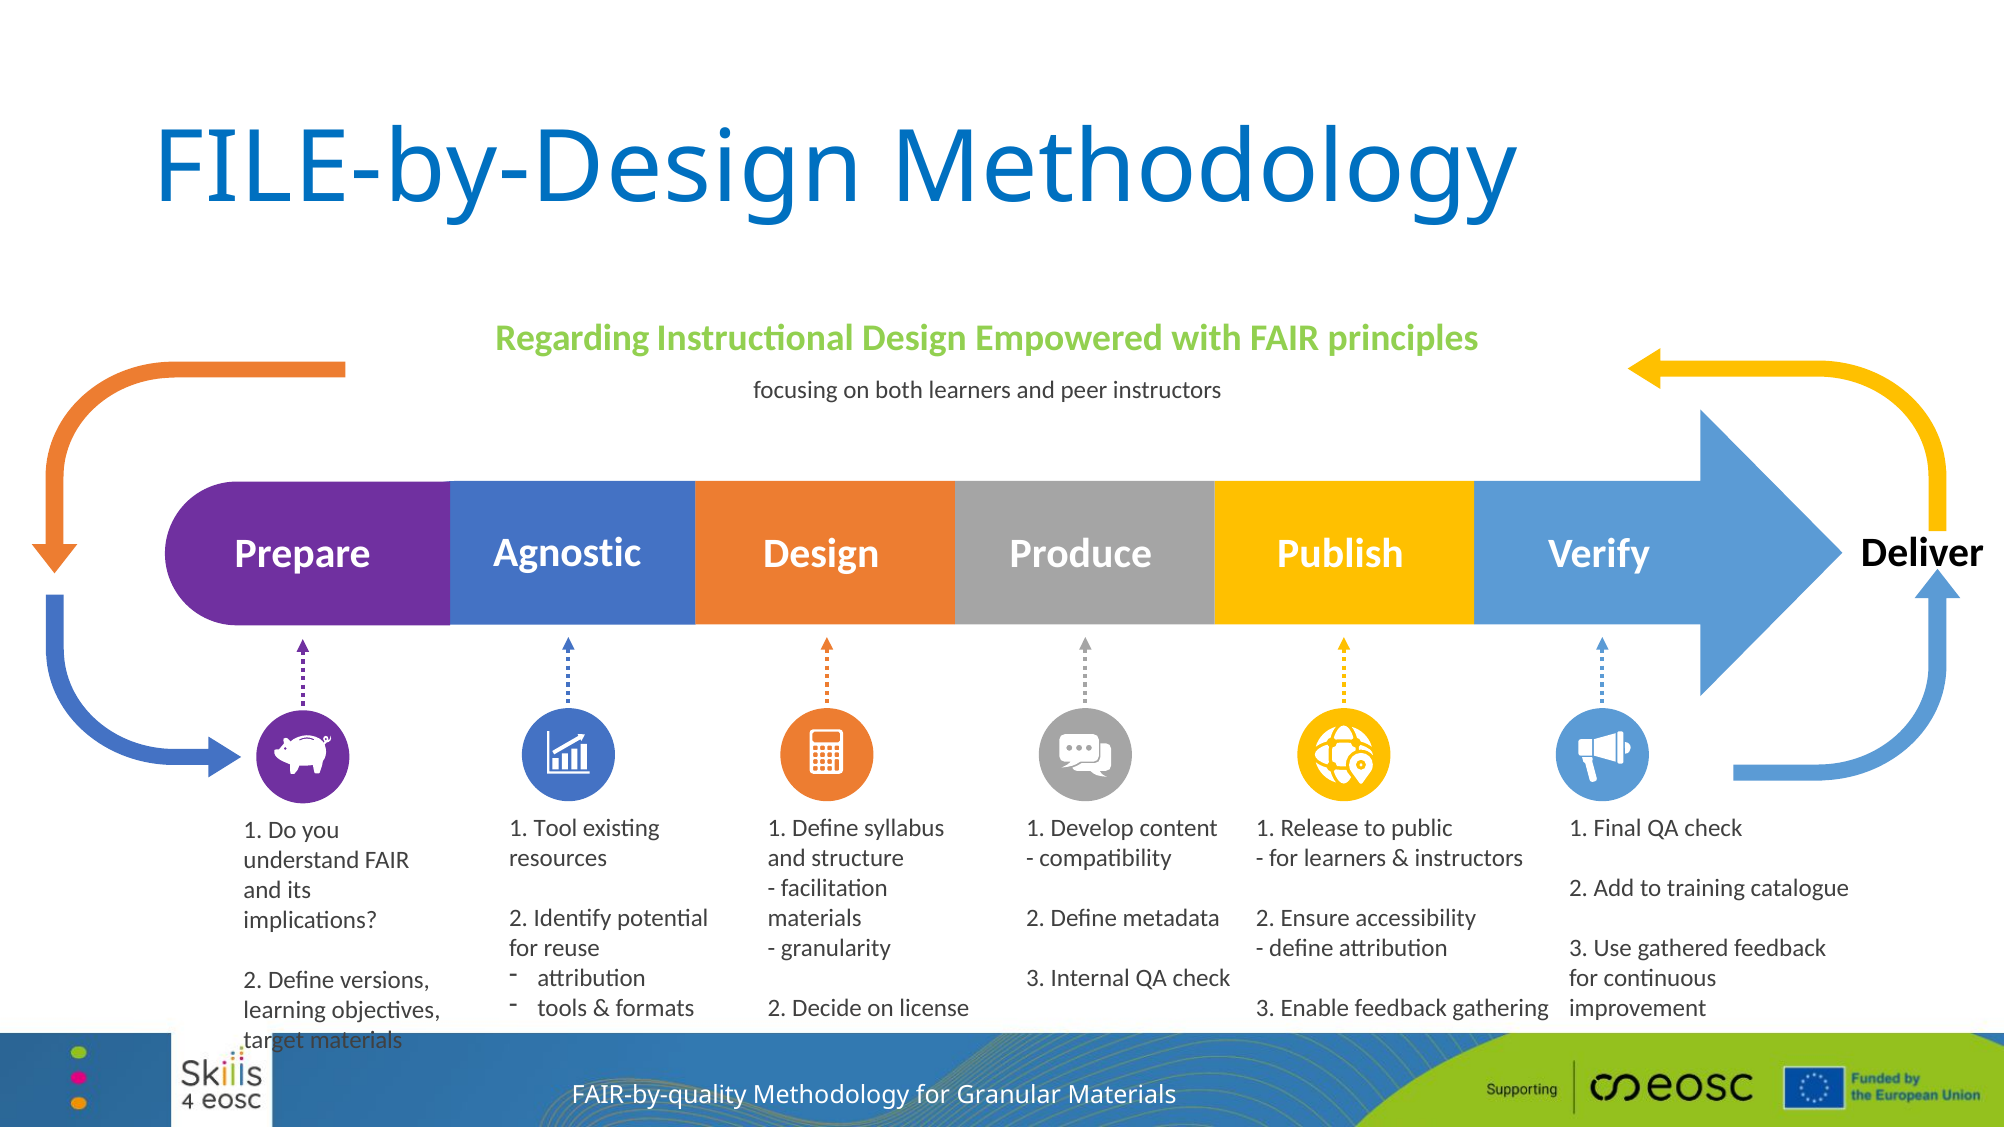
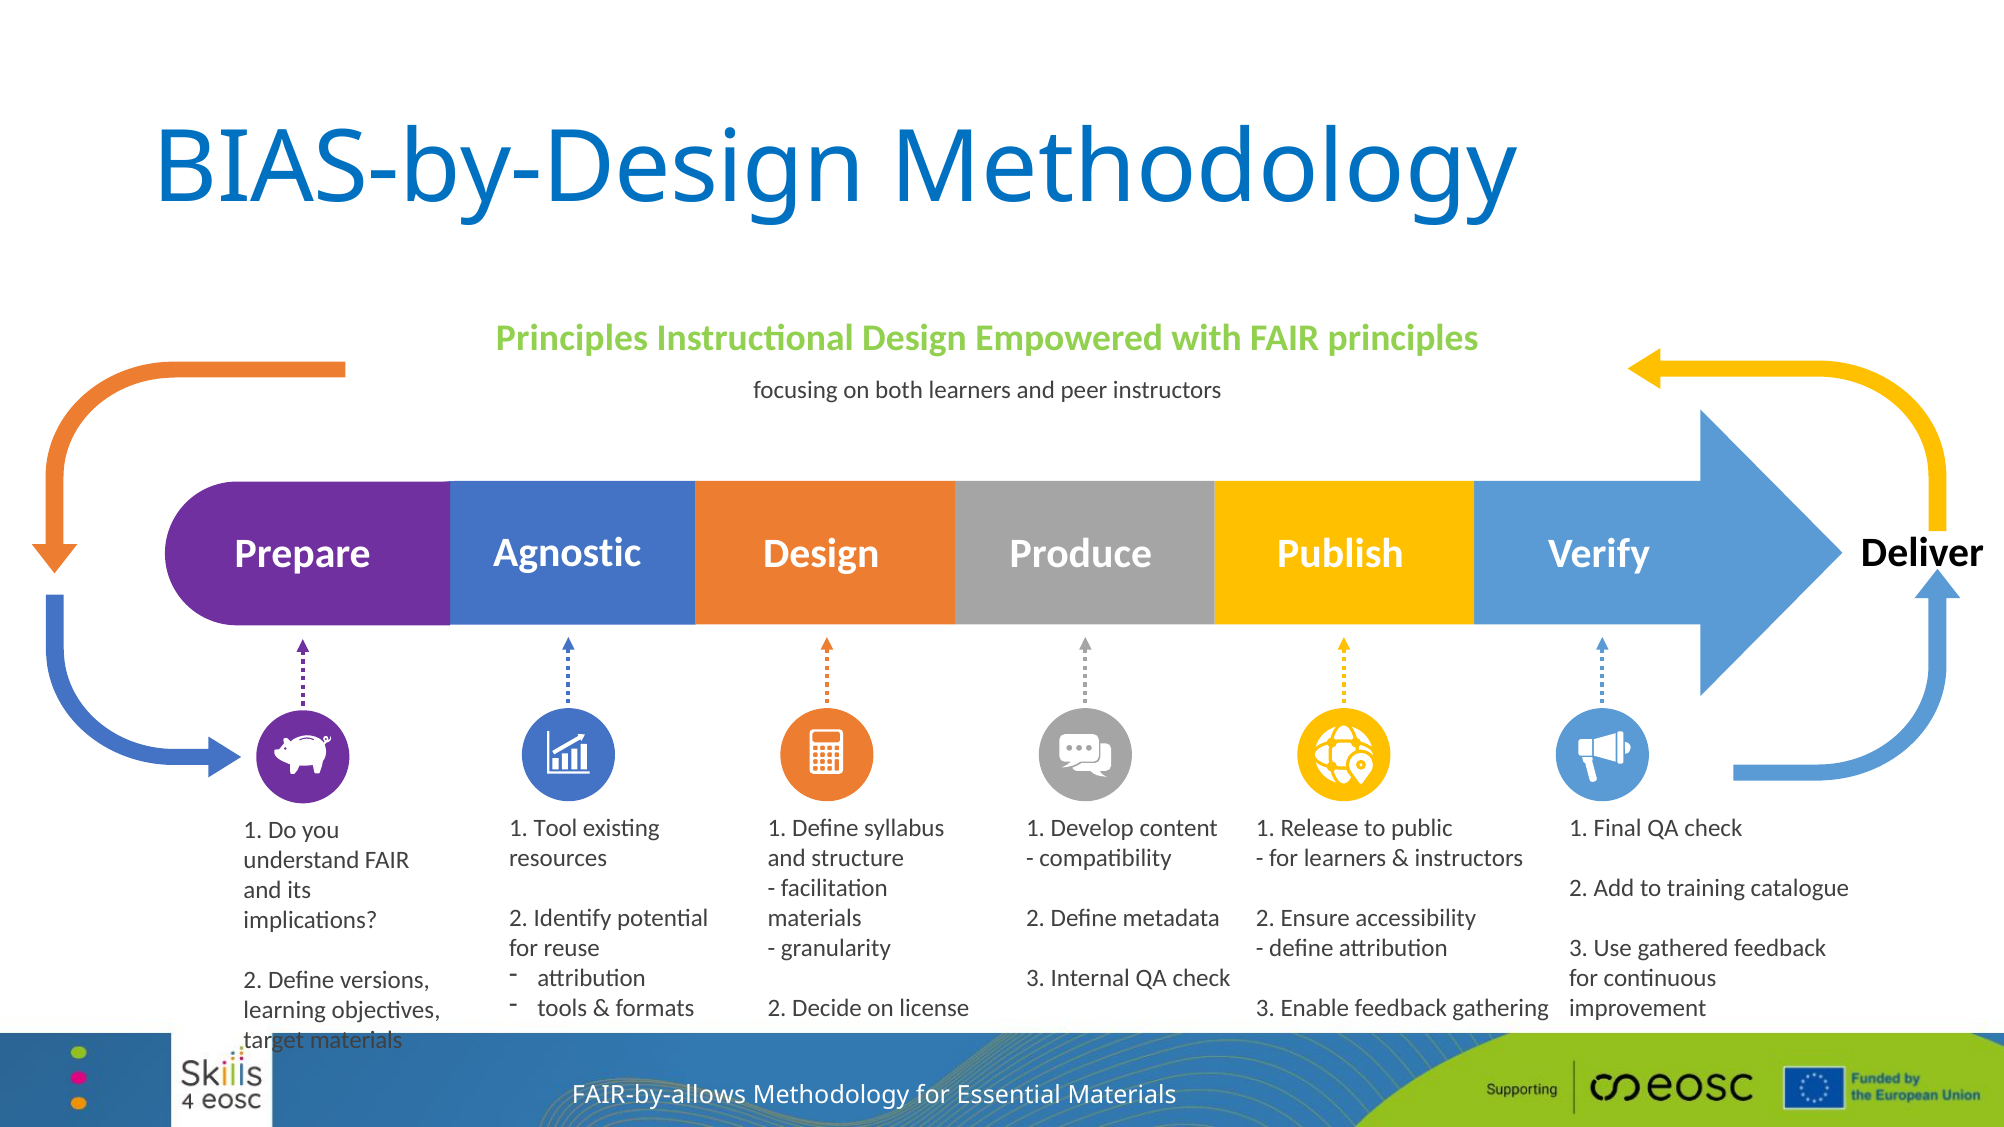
FILE-by-Design: FILE-by-Design -> BIAS-by-Design
Regarding at (572, 339): Regarding -> Principles
FAIR-by-quality: FAIR-by-quality -> FAIR-by-allows
Granular: Granular -> Essential
